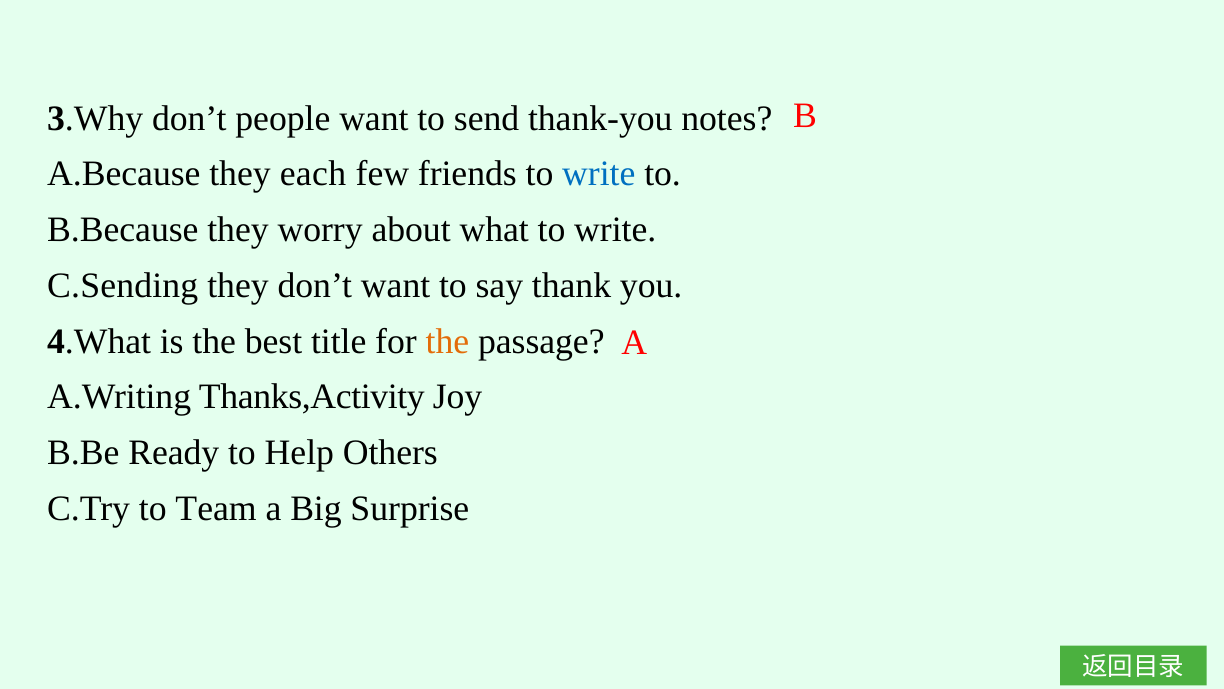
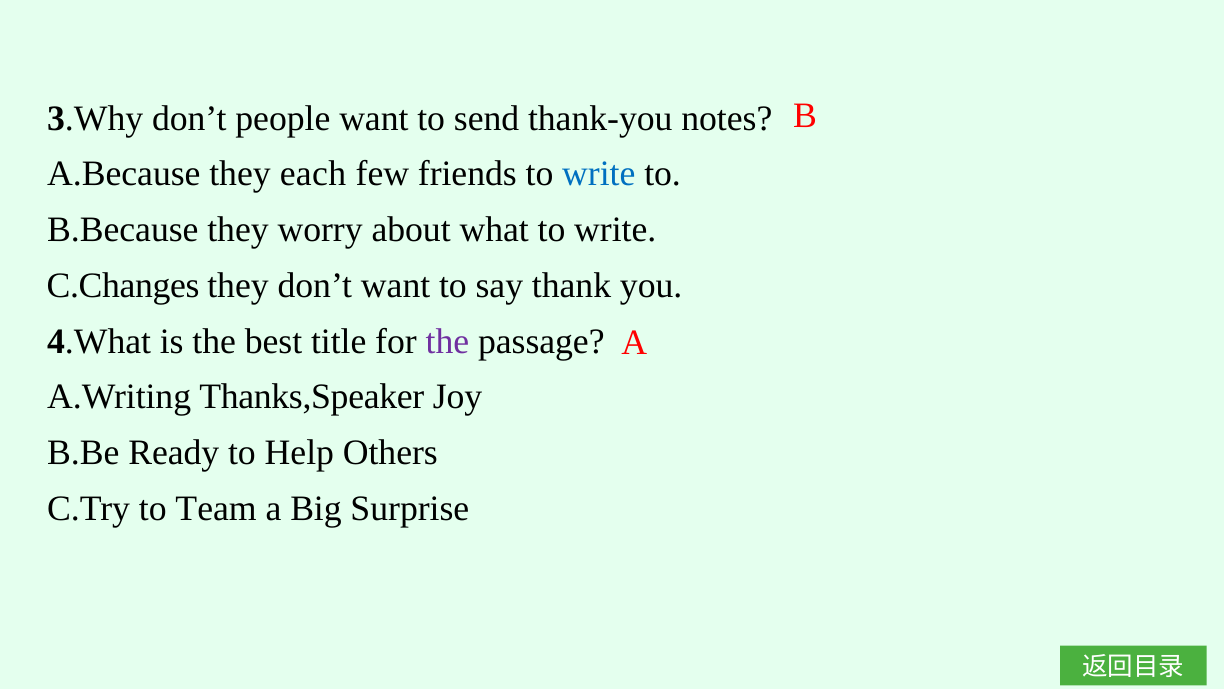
C.Sending: C.Sending -> C.Changes
the at (447, 341) colour: orange -> purple
Thanks,Activity: Thanks,Activity -> Thanks,Speaker
